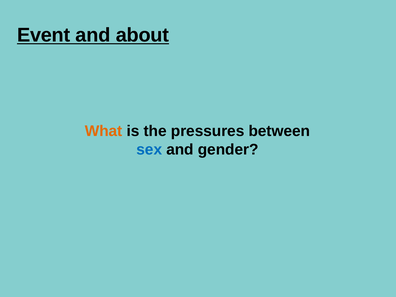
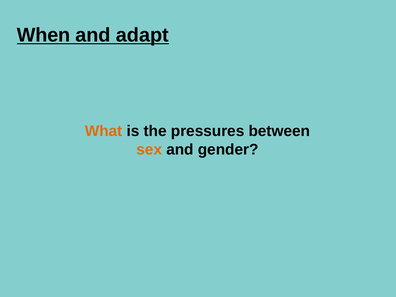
Event: Event -> When
about: about -> adapt
sex colour: blue -> orange
